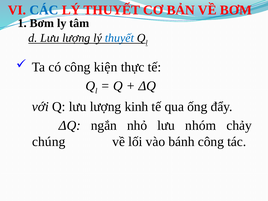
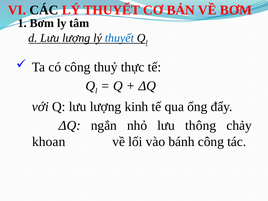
CÁC colour: blue -> black
kiện: kiện -> thuỷ
nhóm: nhóm -> thông
chúng: chúng -> khoan
